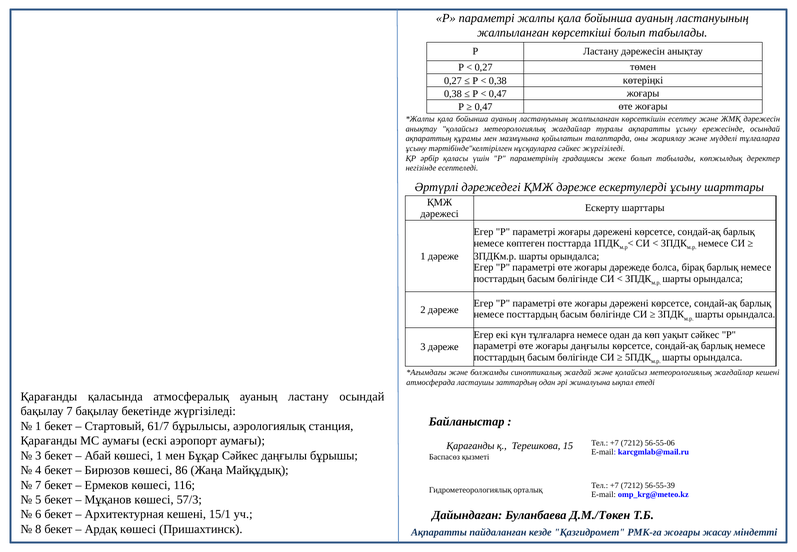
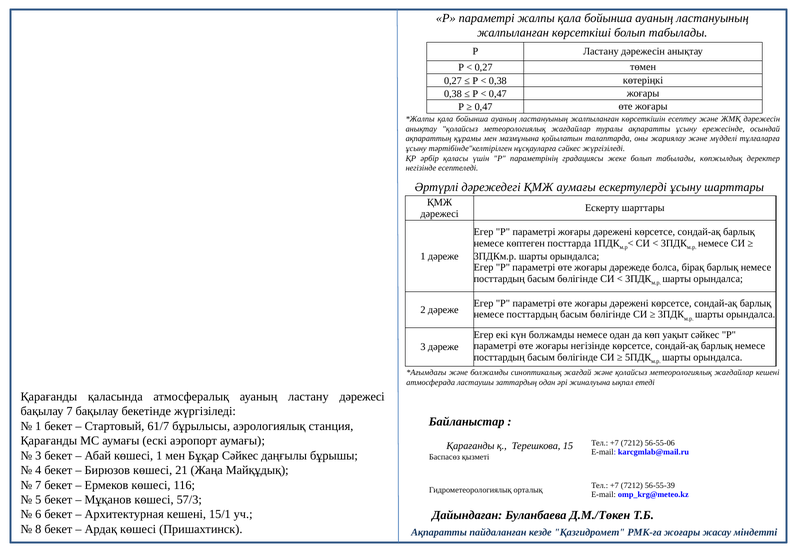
ҚМЖ дәреже: дәреже -> аумағы
күн тұлғаларға: тұлғаларға -> болжамды
жоғары даңғылы: даңғылы -> негізінде
ластану осындай: осындай -> дәрежесі
86: 86 -> 21
